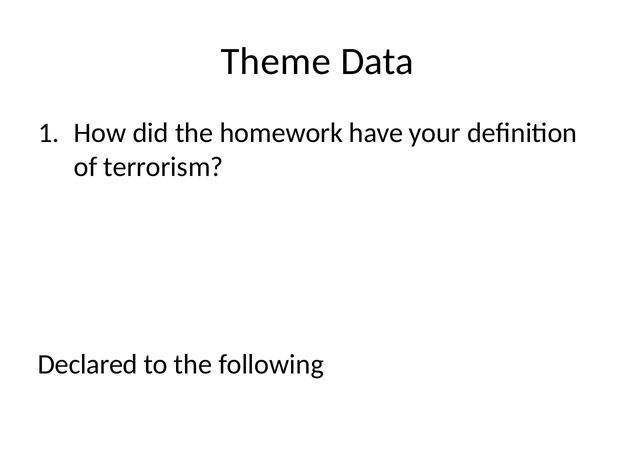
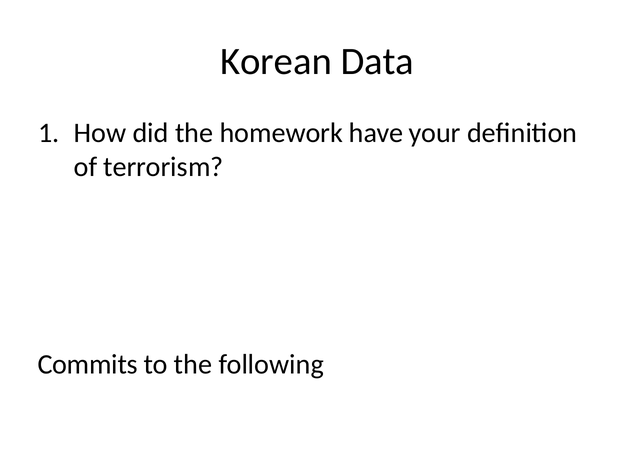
Theme: Theme -> Korean
Declared: Declared -> Commits
